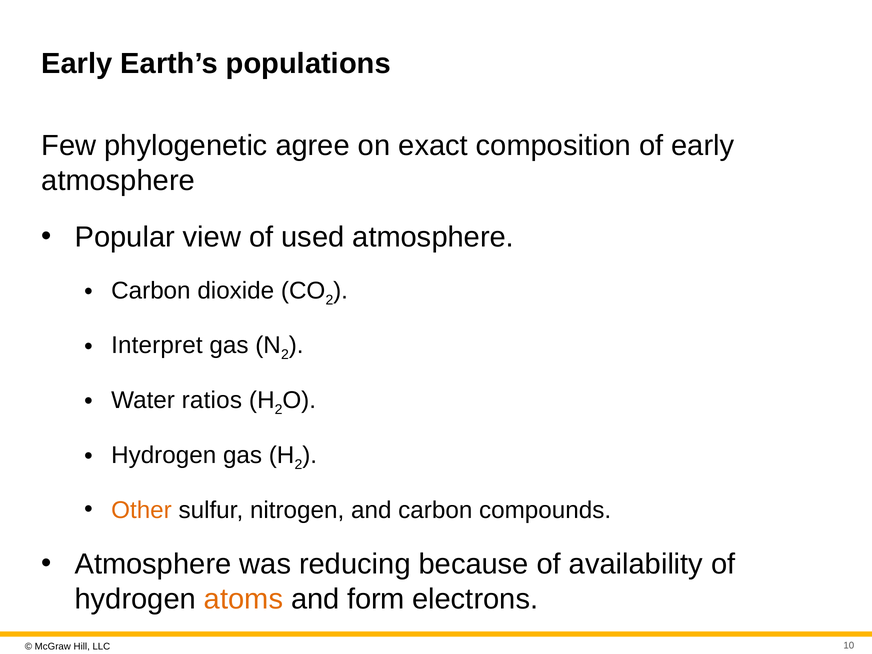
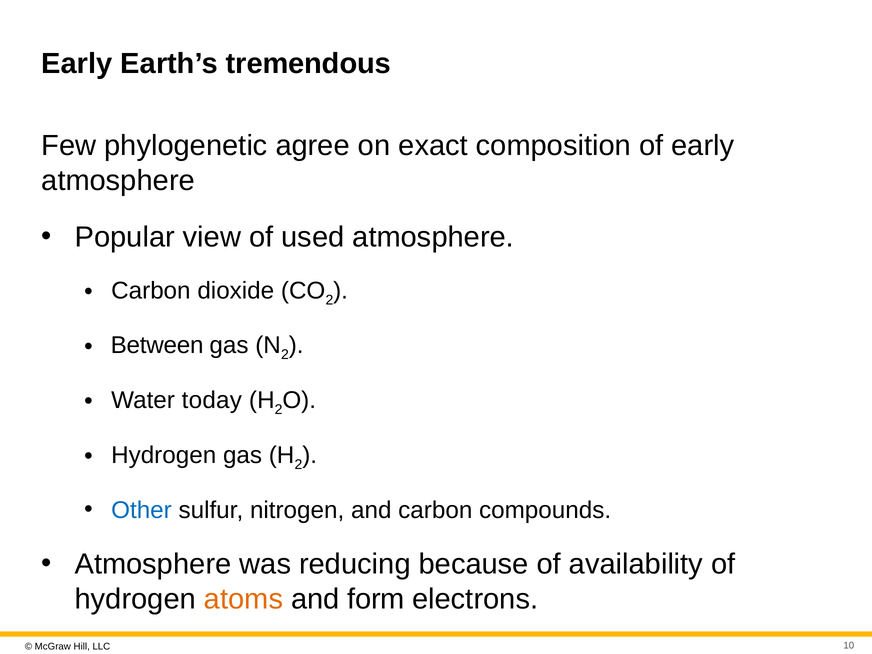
populations: populations -> tremendous
Interpret: Interpret -> Between
ratios: ratios -> today
Other colour: orange -> blue
